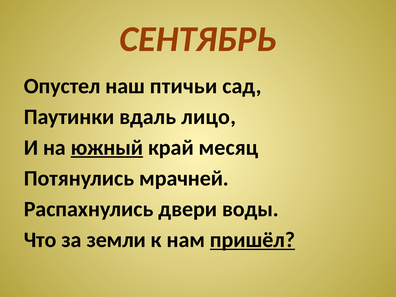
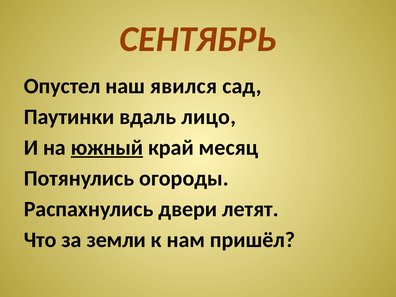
птичьи: птичьи -> явился
мрачней: мрачней -> огороды
воды: воды -> летят
пришёл underline: present -> none
